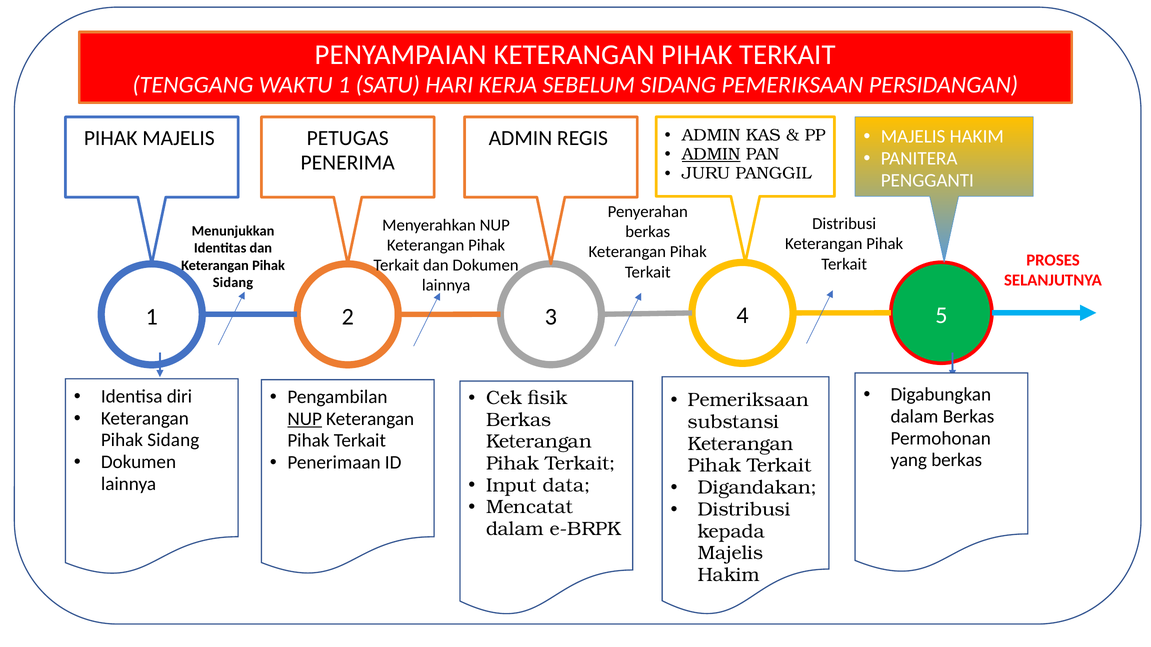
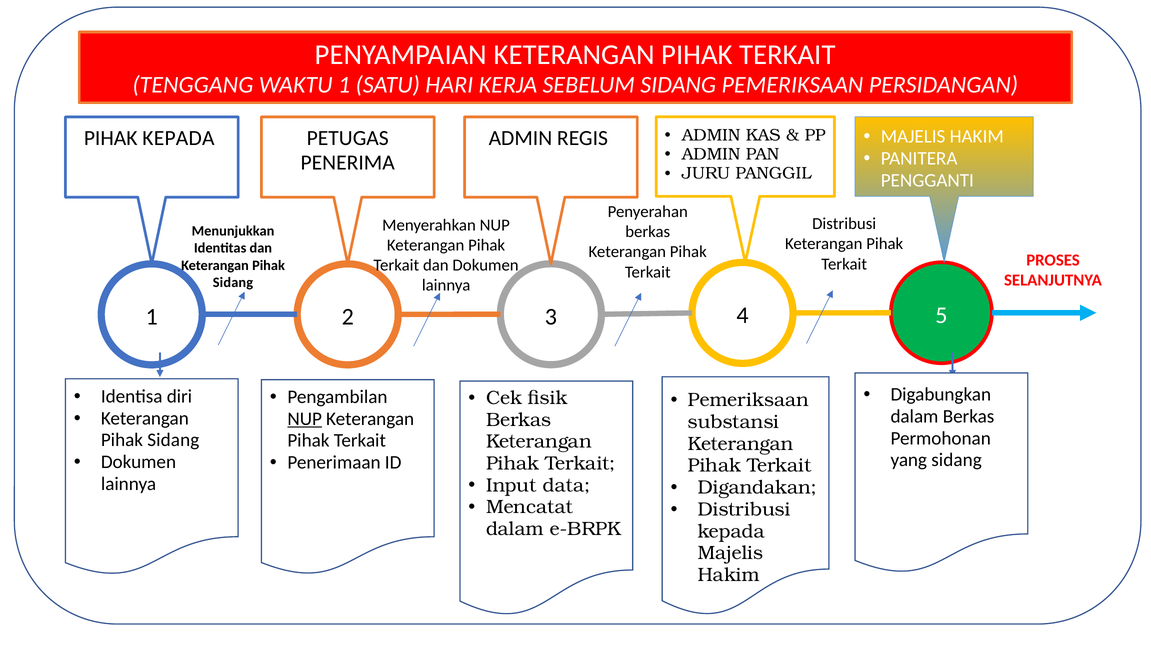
PIHAK MAJELIS: MAJELIS -> KEPADA
ADMIN at (711, 154) underline: present -> none
yang berkas: berkas -> sidang
